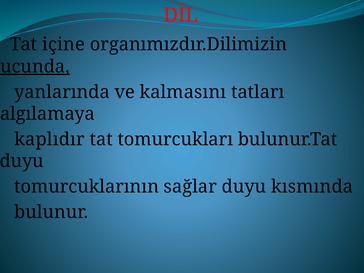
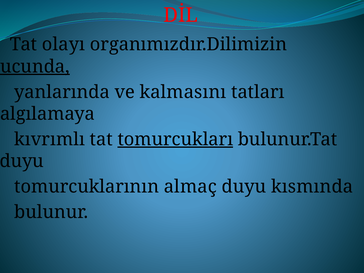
içine: içine -> olayı
kaplıdır: kaplıdır -> kıvrımlı
tomurcukları underline: none -> present
sağlar: sağlar -> almaç
